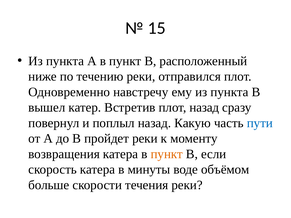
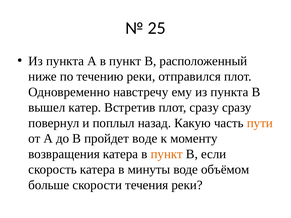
15: 15 -> 25
плот назад: назад -> сразу
пути colour: blue -> orange
пройдет реки: реки -> воде
